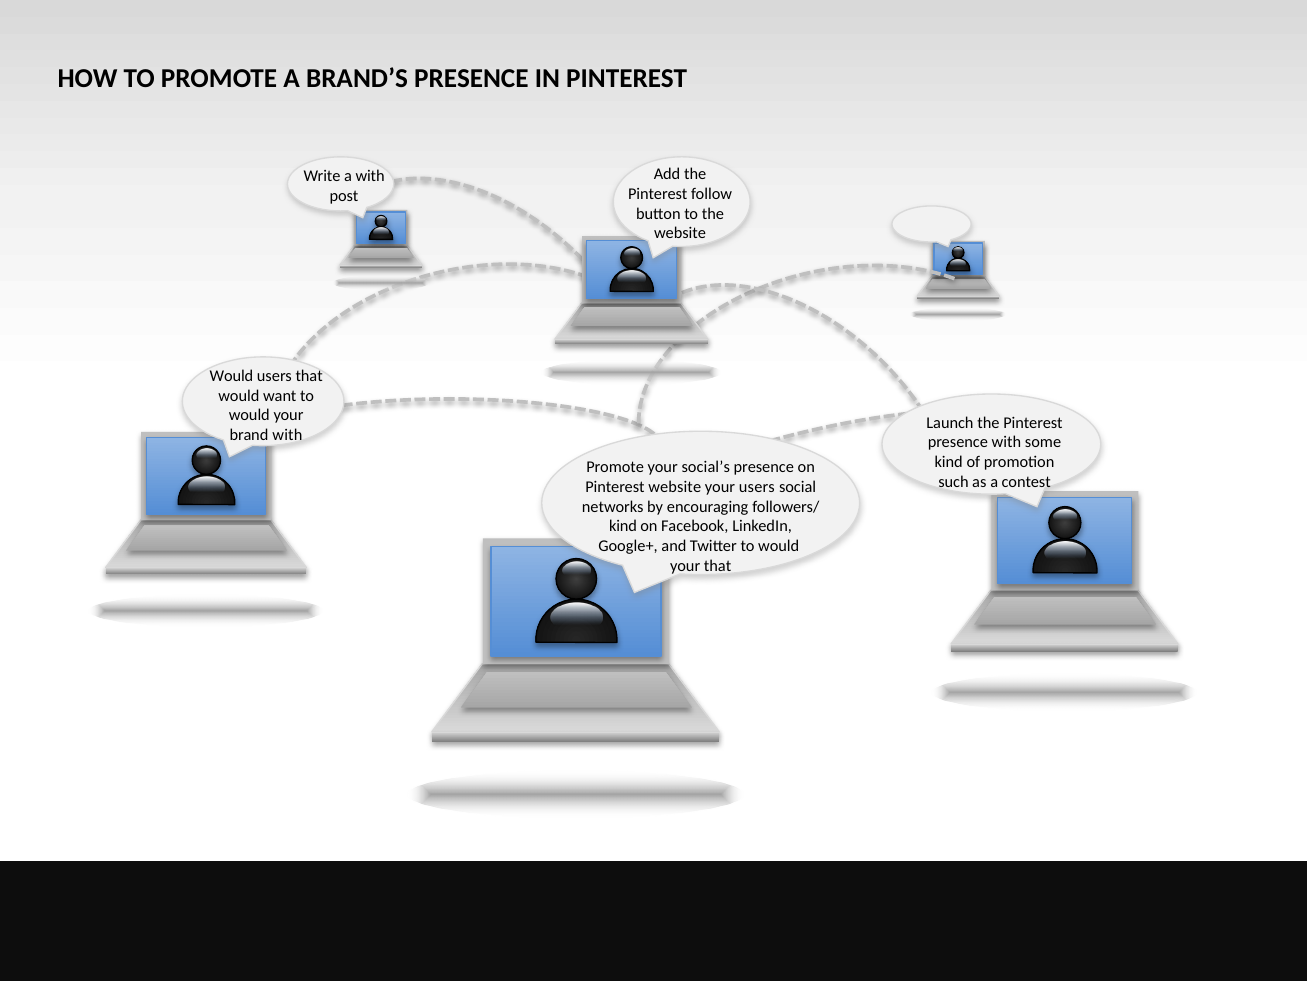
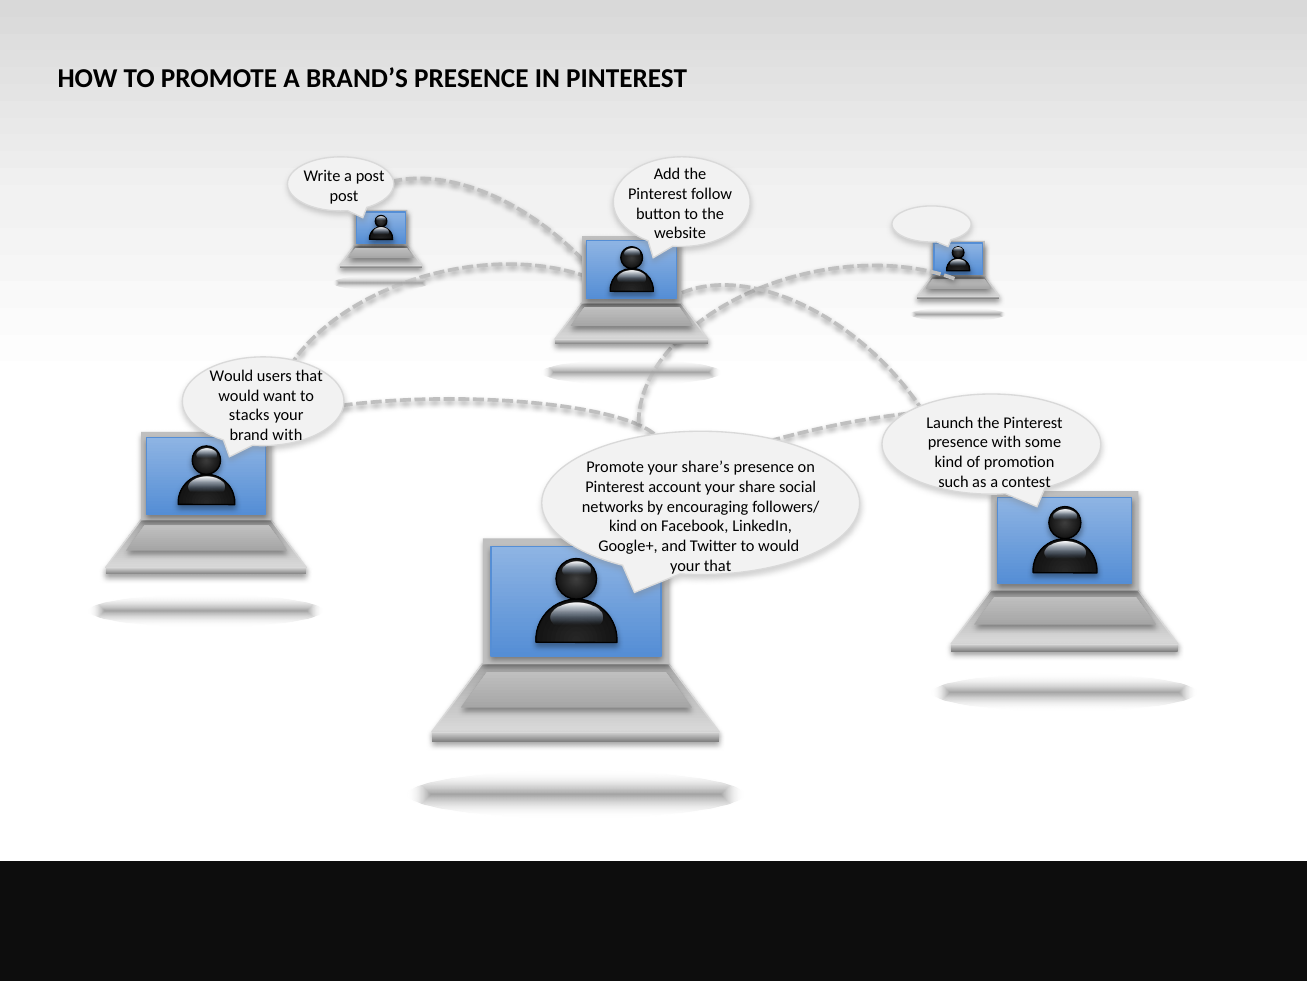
a with: with -> post
would at (249, 415): would -> stacks
social’s: social’s -> share’s
Pinterest website: website -> account
your users: users -> share
